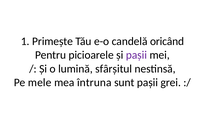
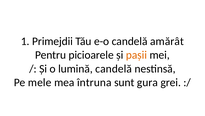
Primește: Primește -> Primejdii
oricând: oricând -> amărât
pașii at (136, 55) colour: purple -> orange
lumină sfârșitul: sfârșitul -> candelă
sunt pașii: pașii -> gura
